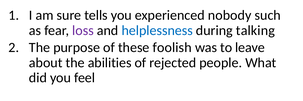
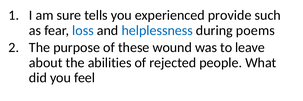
nobody: nobody -> provide
loss colour: purple -> blue
talking: talking -> poems
foolish: foolish -> wound
